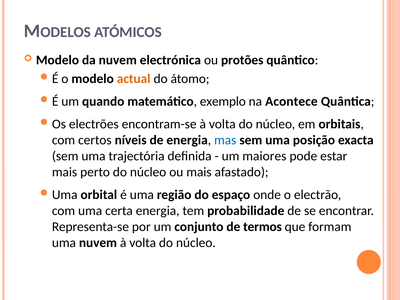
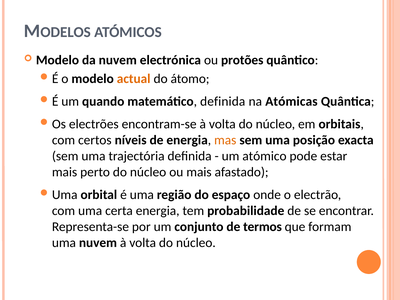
matemático exemplo: exemplo -> definida
Acontece: Acontece -> Atómicas
mas colour: blue -> orange
maiores: maiores -> atómico
